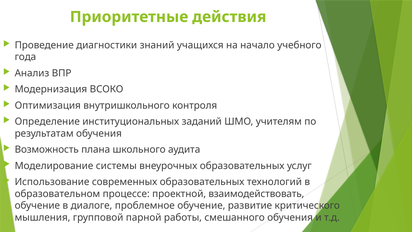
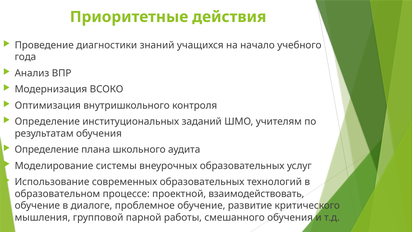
Возможность at (47, 149): Возможность -> Определение
